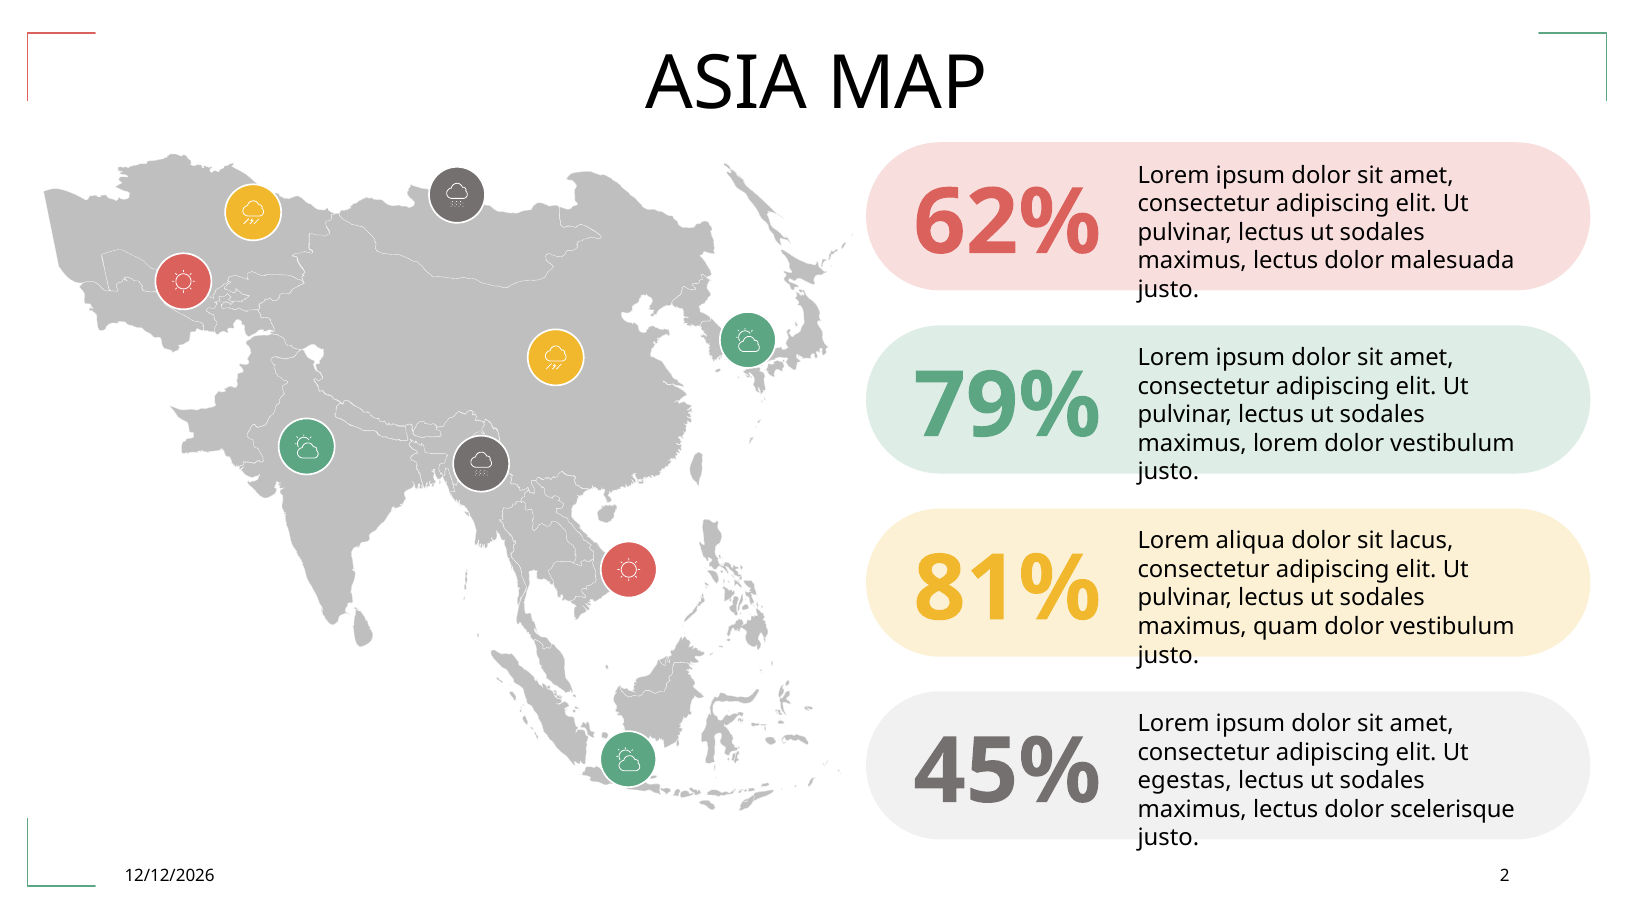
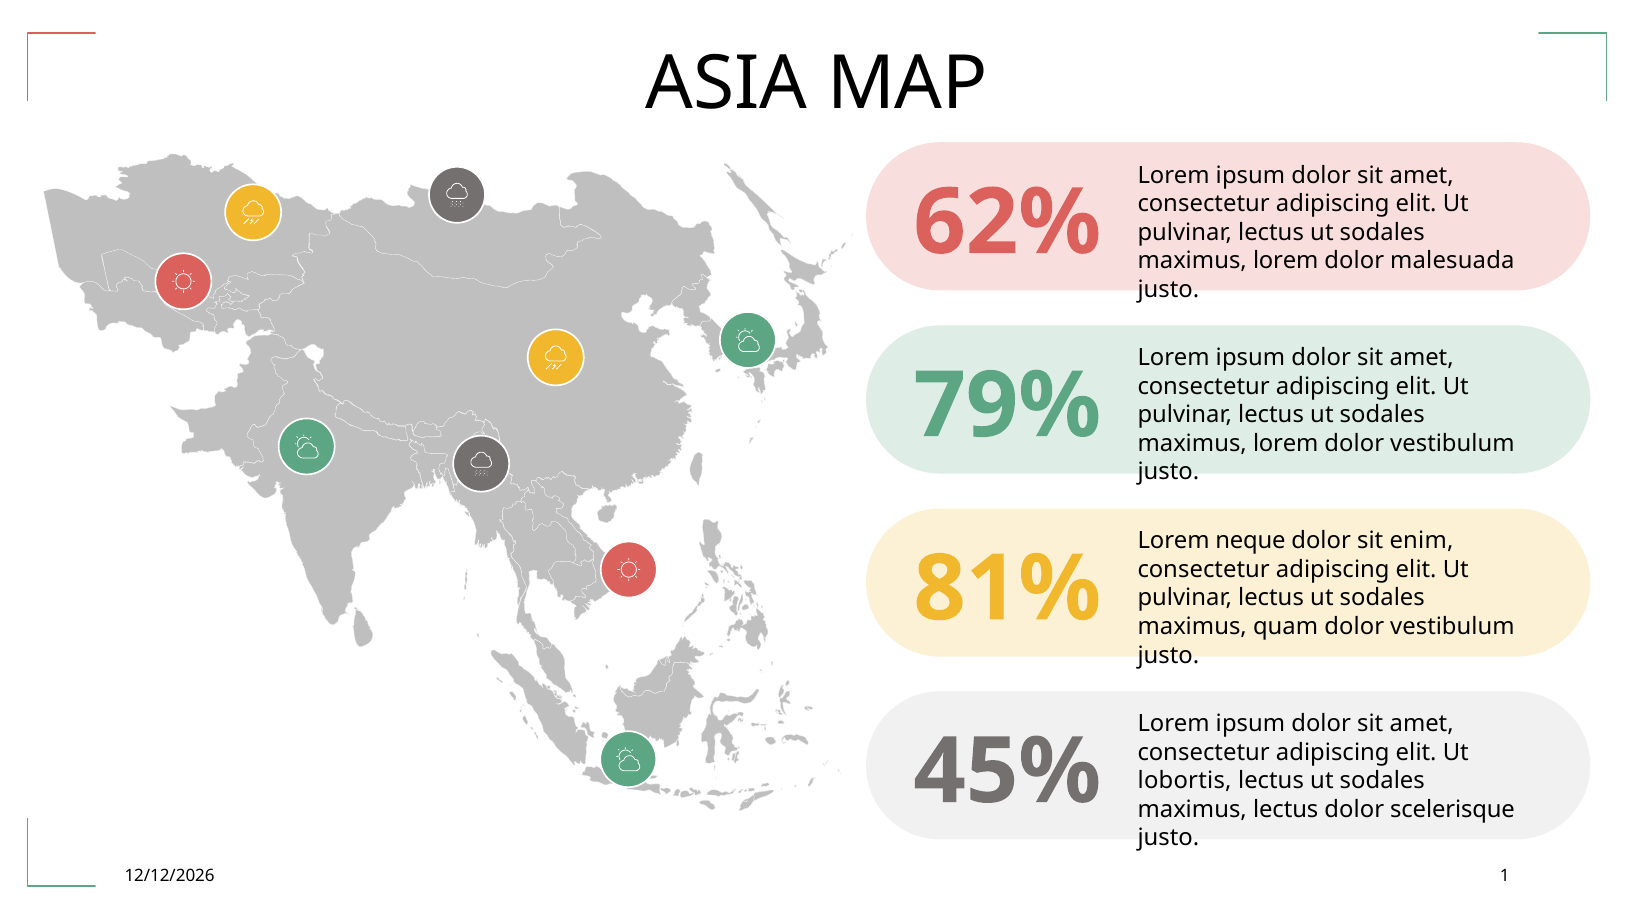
lectus at (1286, 261): lectus -> lorem
aliqua: aliqua -> neque
lacus: lacus -> enim
egestas: egestas -> lobortis
2: 2 -> 1
